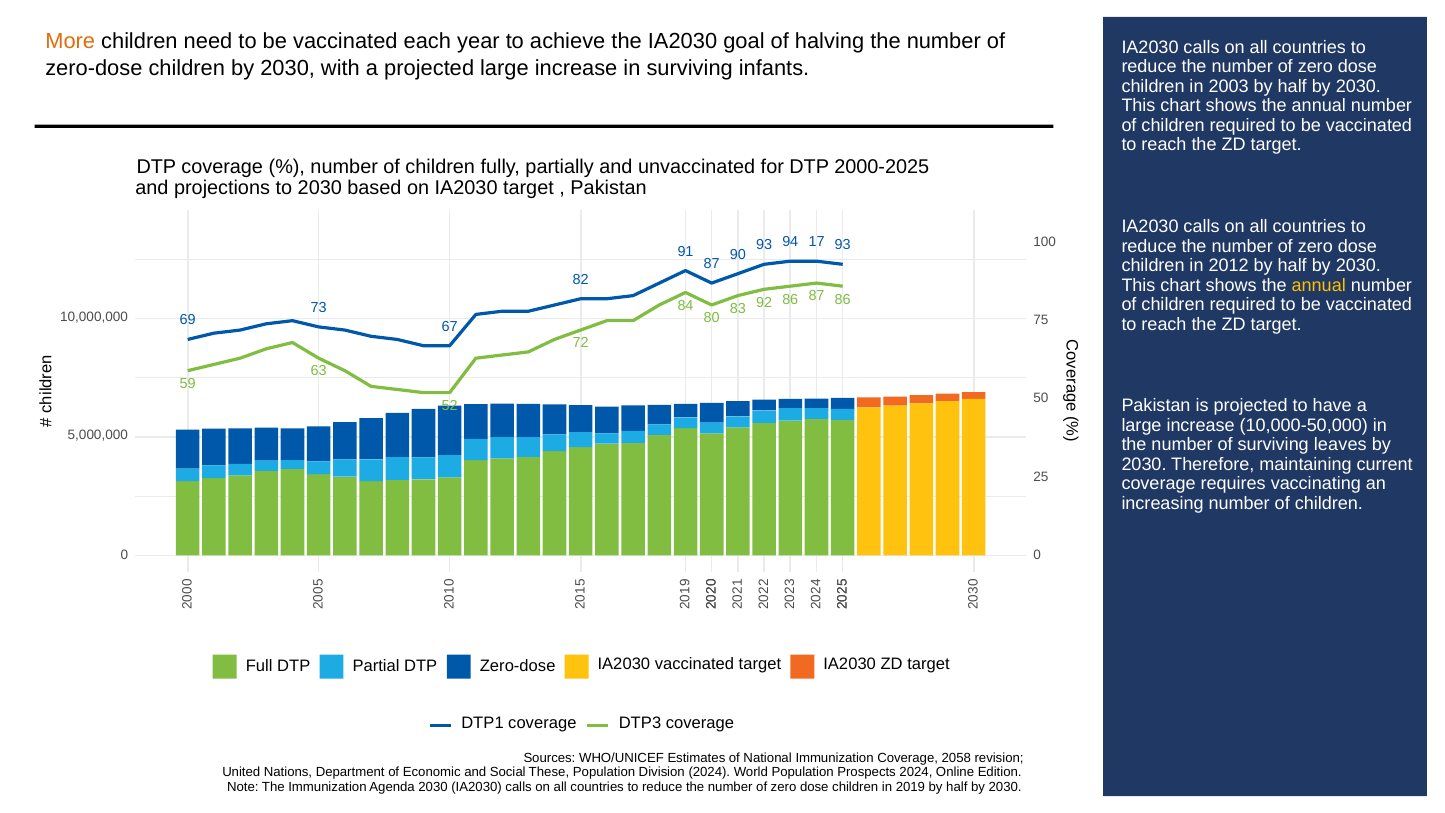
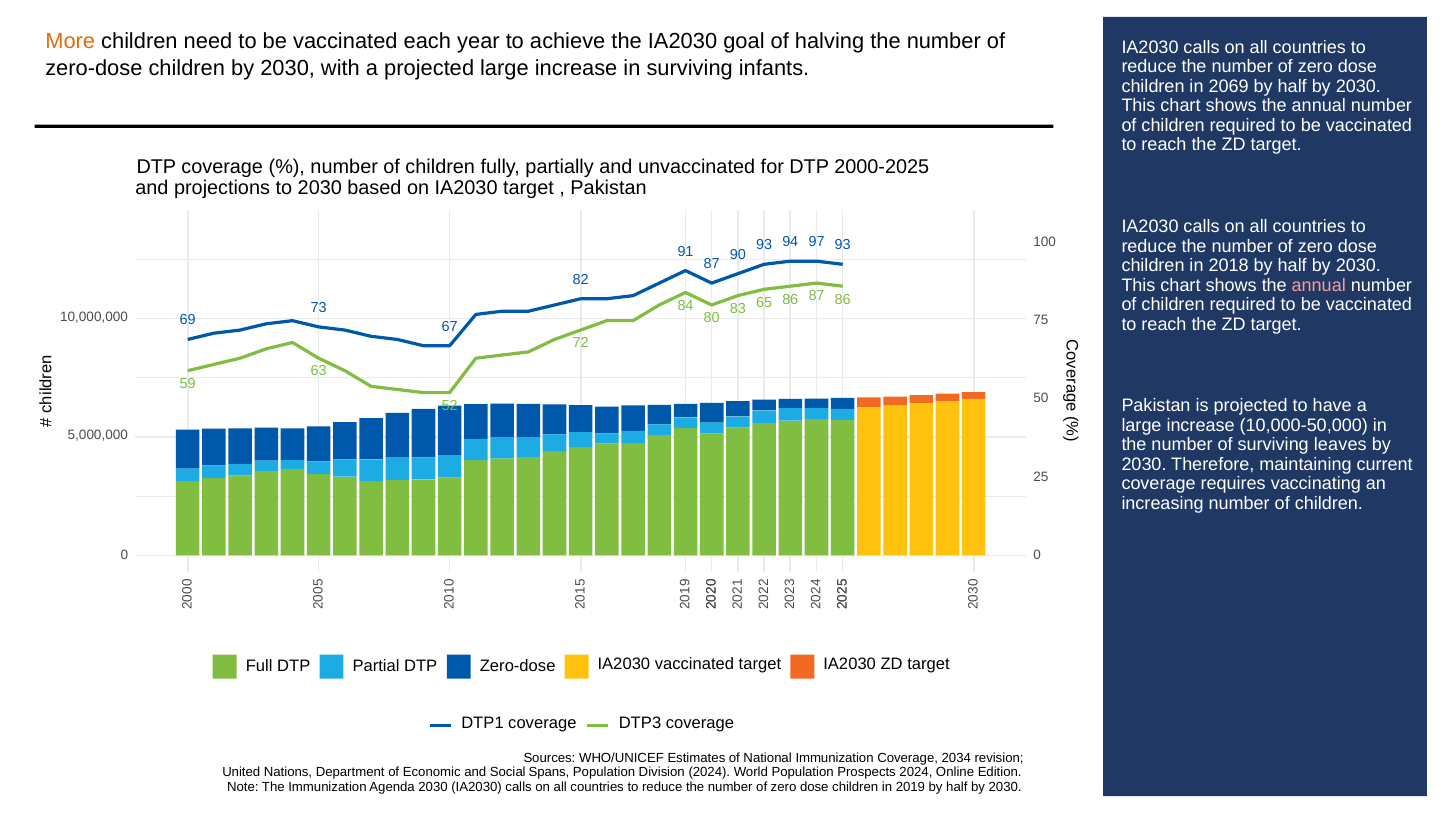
2003: 2003 -> 2069
17: 17 -> 97
2012: 2012 -> 2018
annual at (1319, 285) colour: yellow -> pink
92: 92 -> 65
2058: 2058 -> 2034
These: These -> Spans
